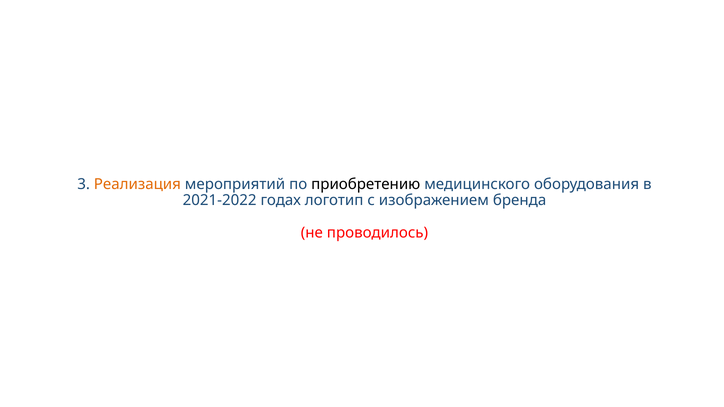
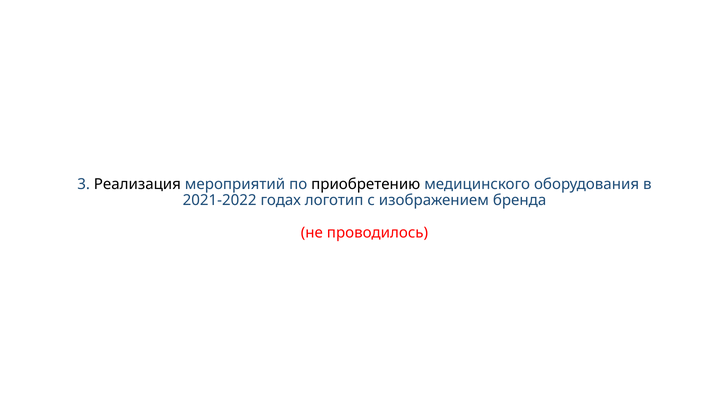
Реализация colour: orange -> black
